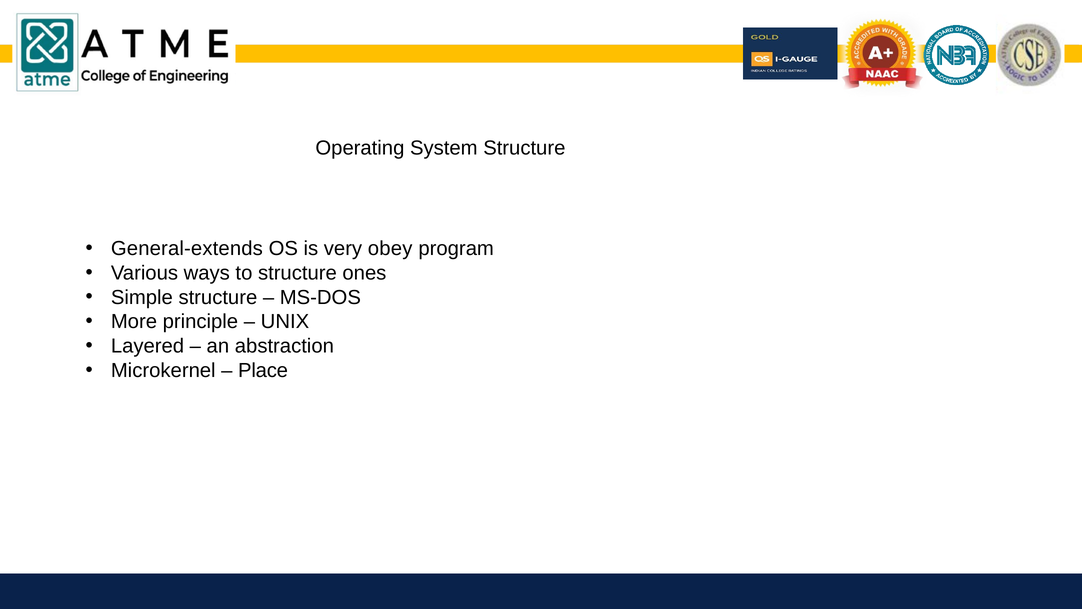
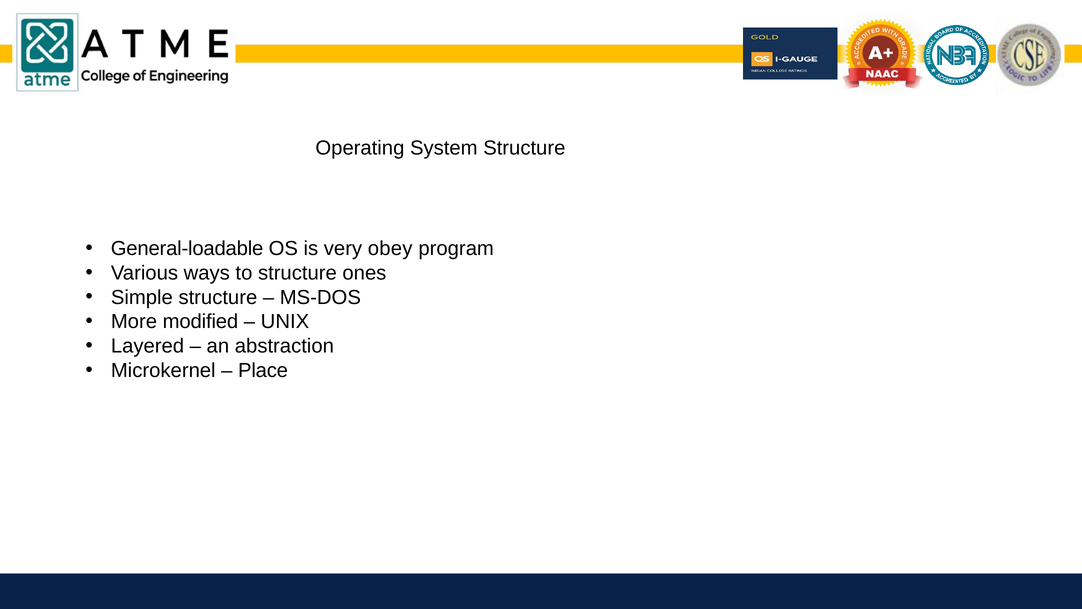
General-extends: General-extends -> General-loadable
principle: principle -> modified
